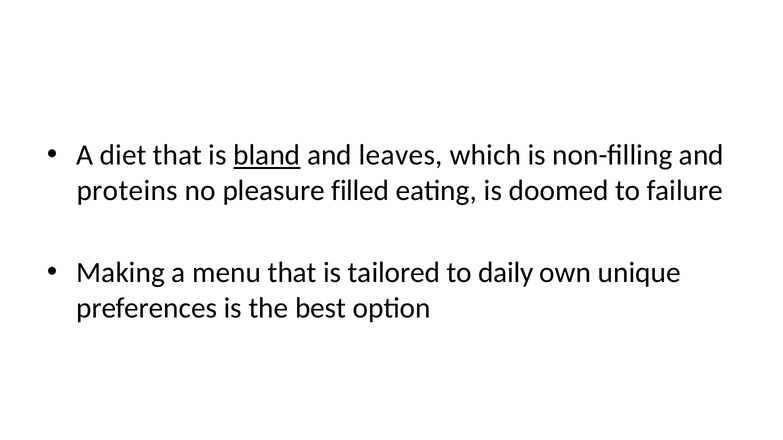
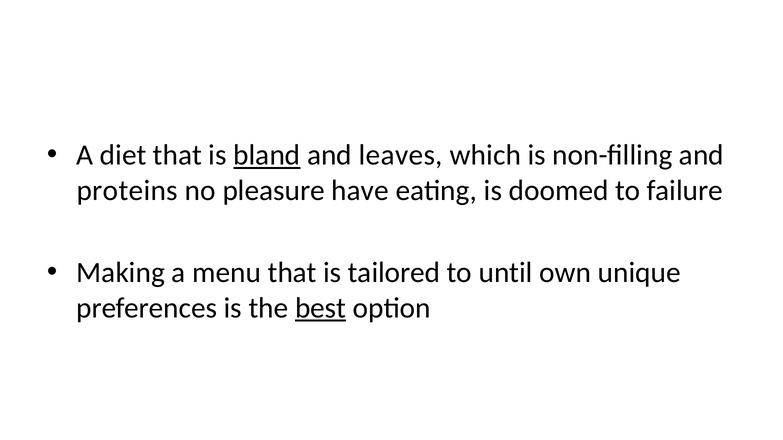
filled: filled -> have
daily: daily -> until
best underline: none -> present
